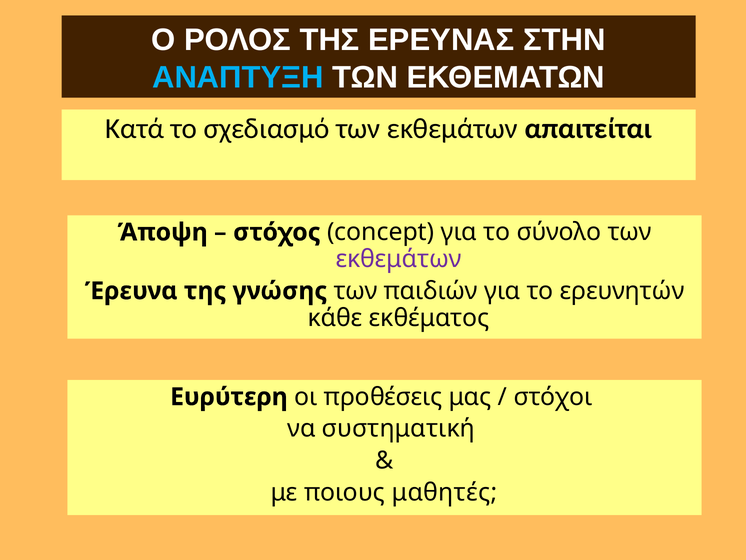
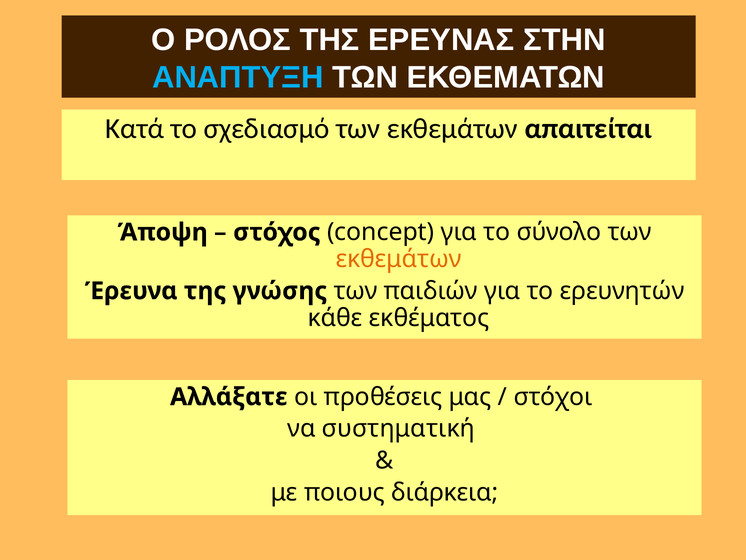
εκθεμάτων at (399, 259) colour: purple -> orange
Ευρύτερη: Ευρύτερη -> Αλλάξατε
μαθητές: μαθητές -> διάρκεια
